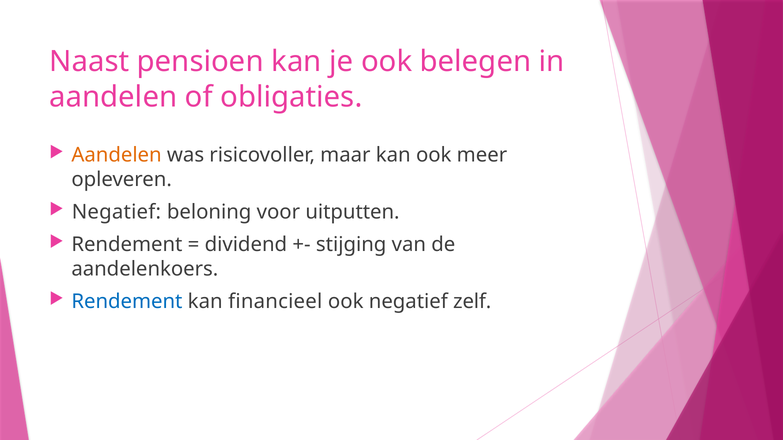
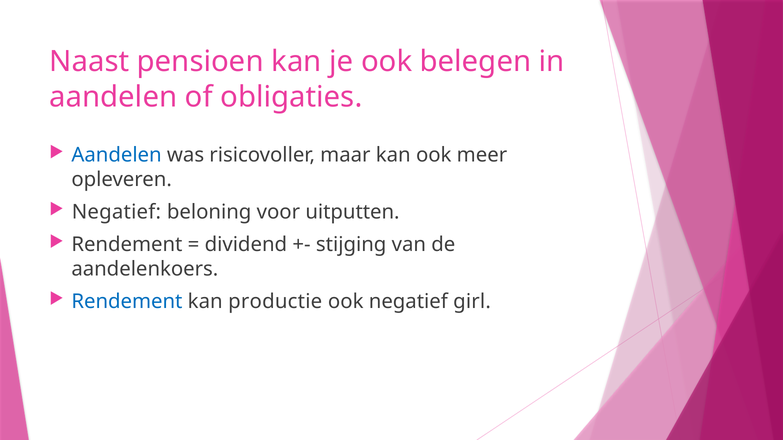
Aandelen at (117, 155) colour: orange -> blue
financieel: financieel -> productie
zelf: zelf -> girl
